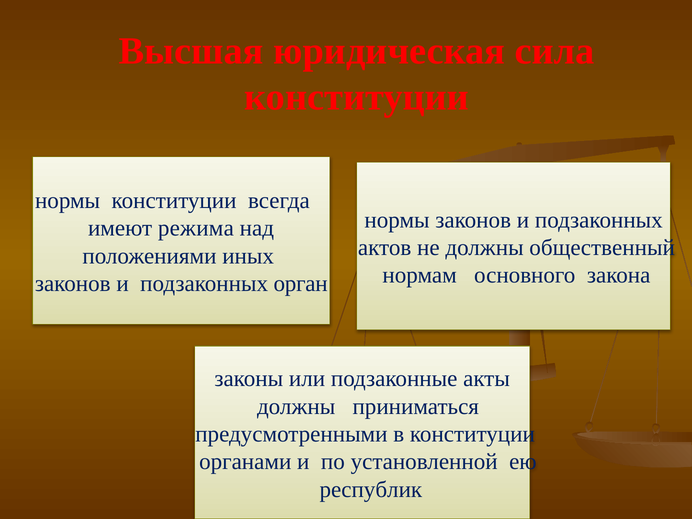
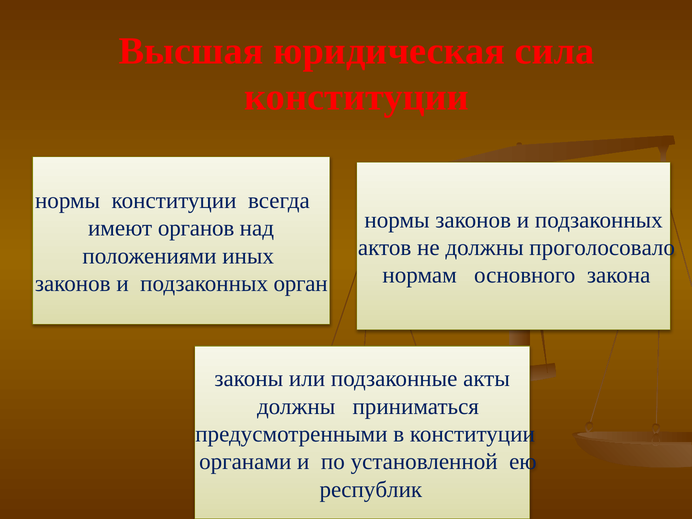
режима: режима -> органов
общественный: общественный -> проголосовало
